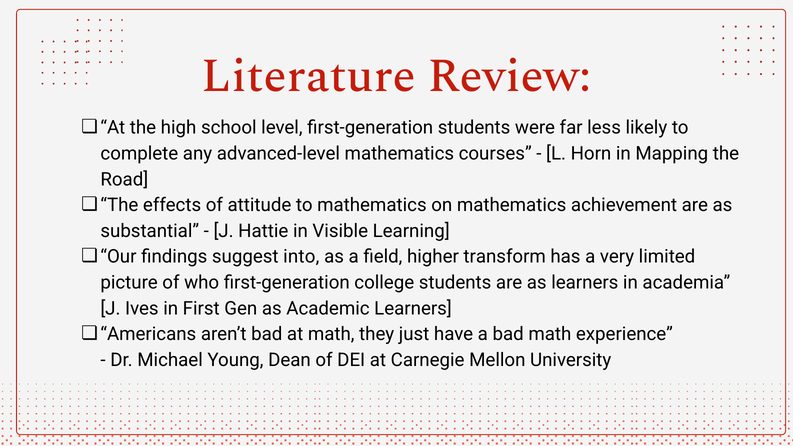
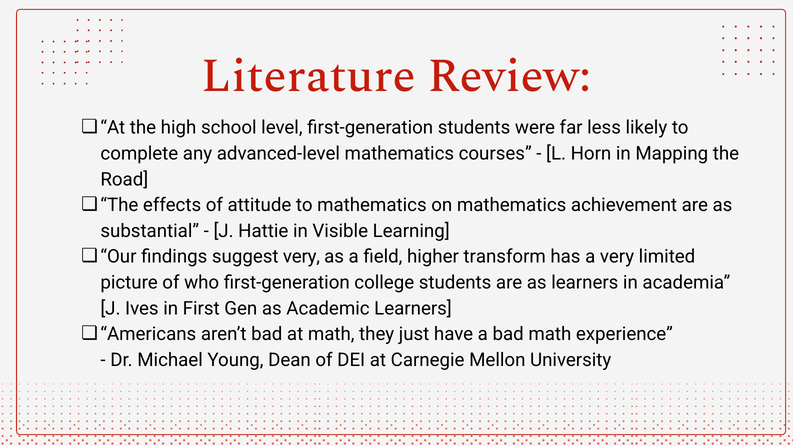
suggest into: into -> very
